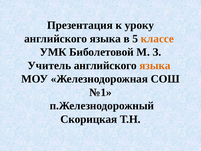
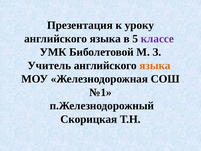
классе colour: orange -> purple
